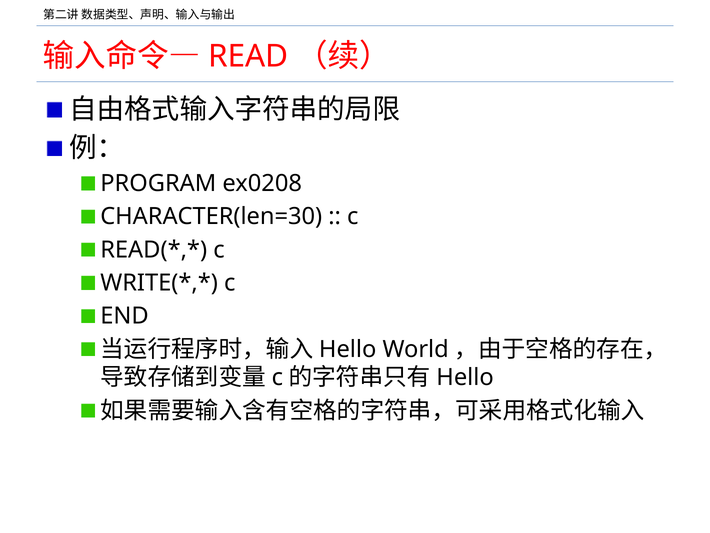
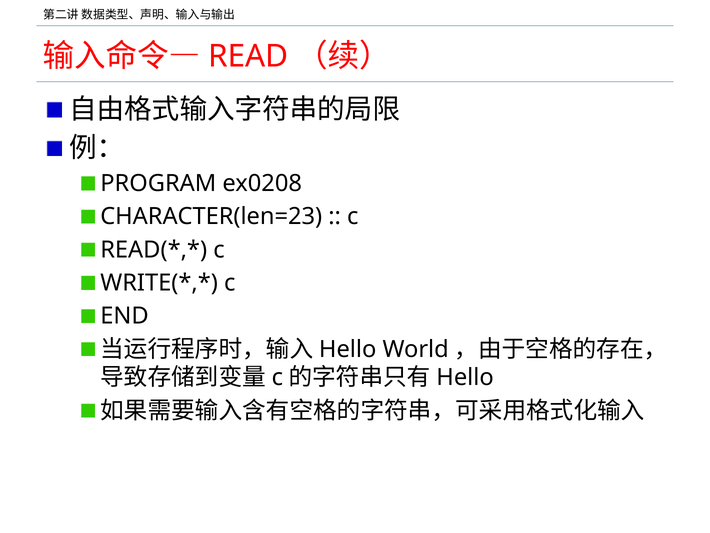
CHARACTER(len=30: CHARACTER(len=30 -> CHARACTER(len=23
